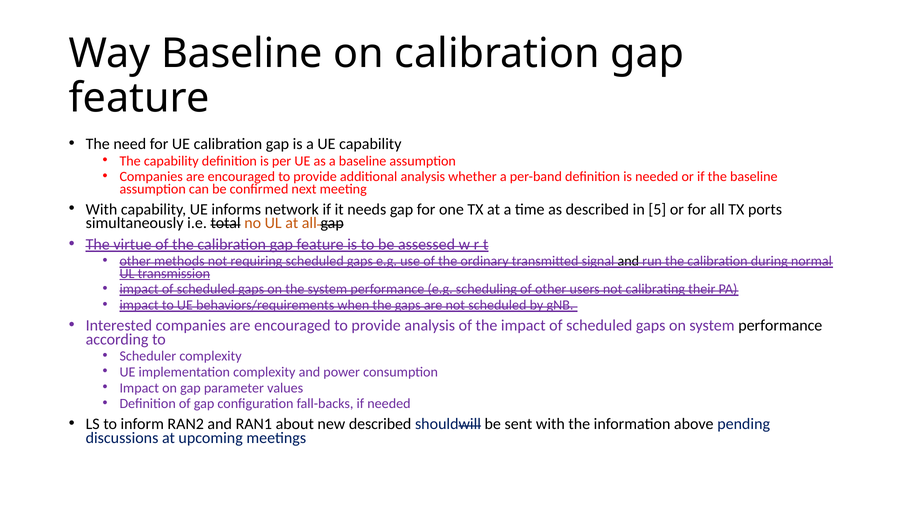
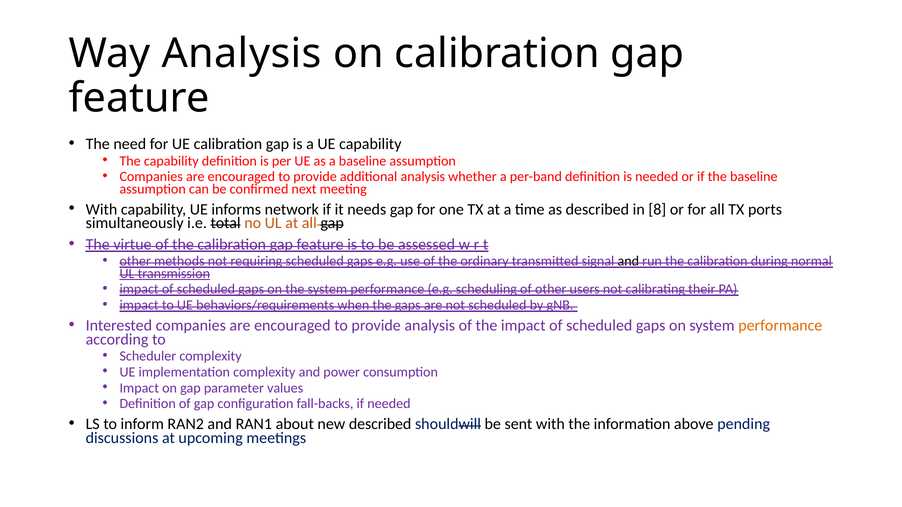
Way Baseline: Baseline -> Analysis
5: 5 -> 8
performance at (780, 326) colour: black -> orange
